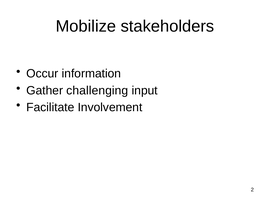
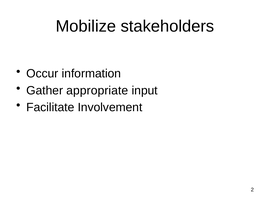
challenging: challenging -> appropriate
